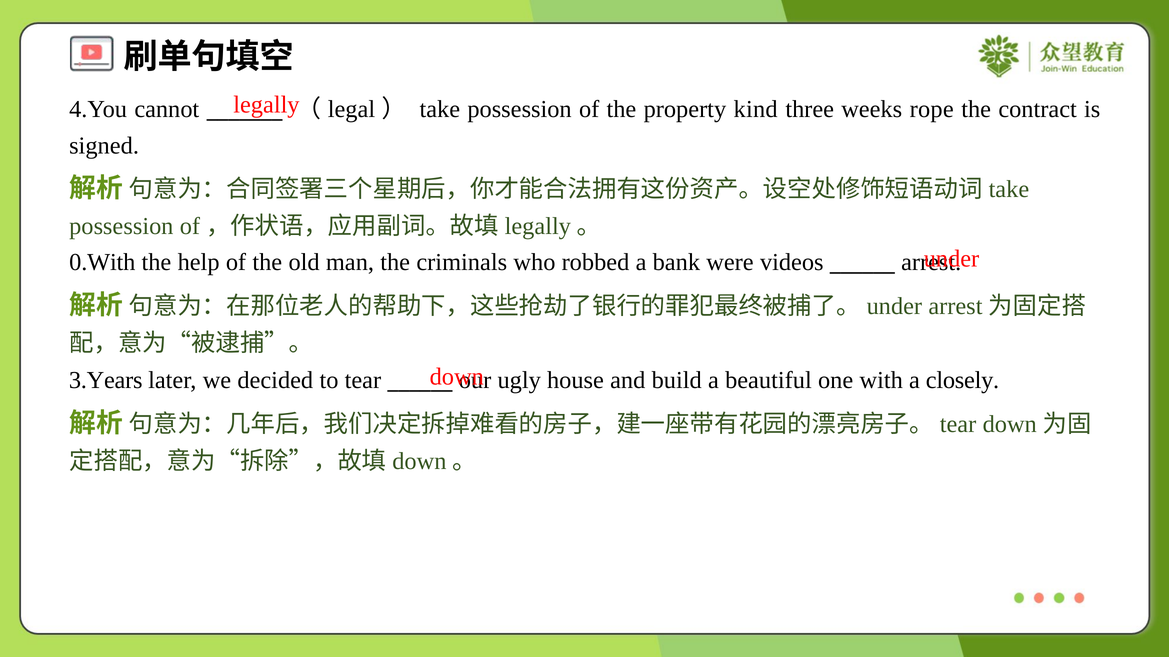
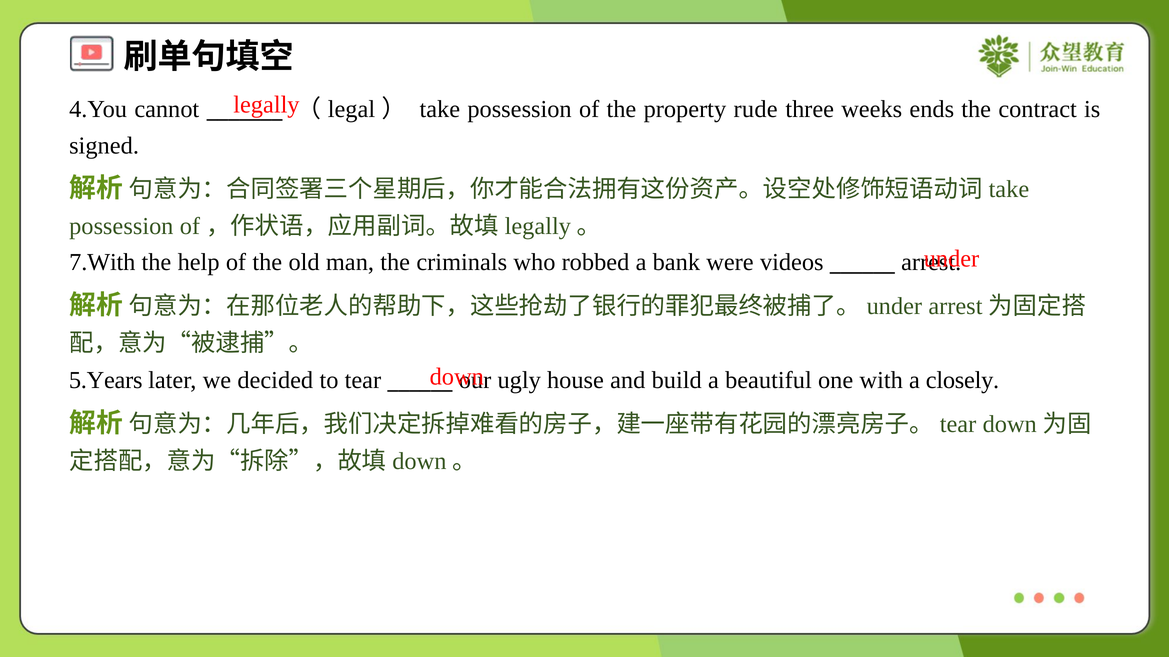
kind: kind -> rude
rope: rope -> ends
0.With: 0.With -> 7.With
3.Years: 3.Years -> 5.Years
